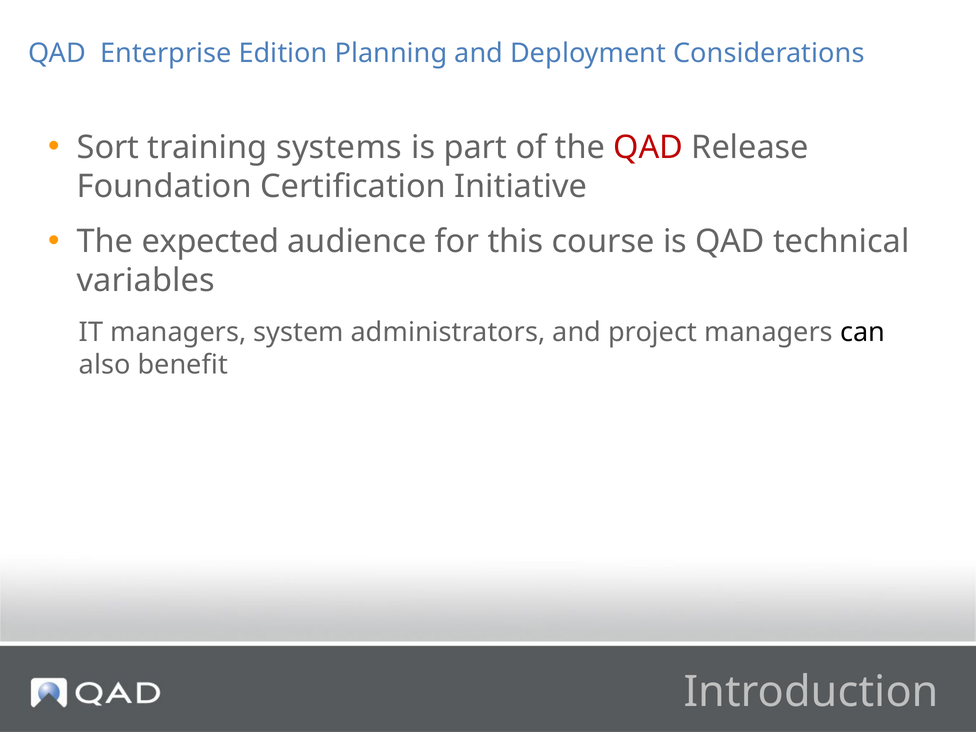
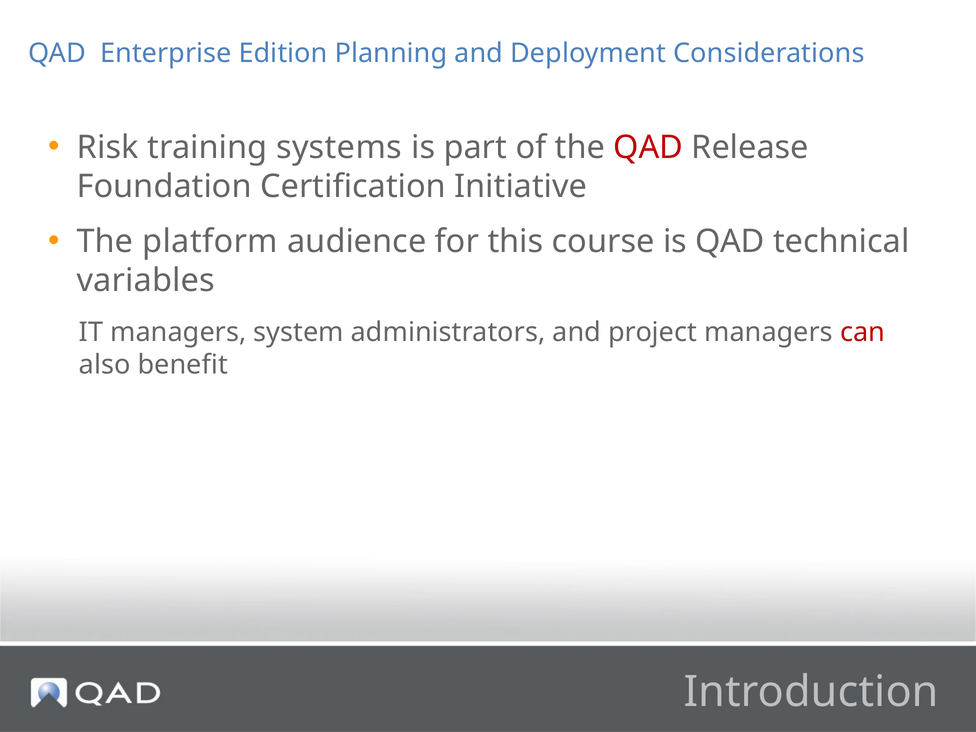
Sort: Sort -> Risk
expected: expected -> platform
can colour: black -> red
